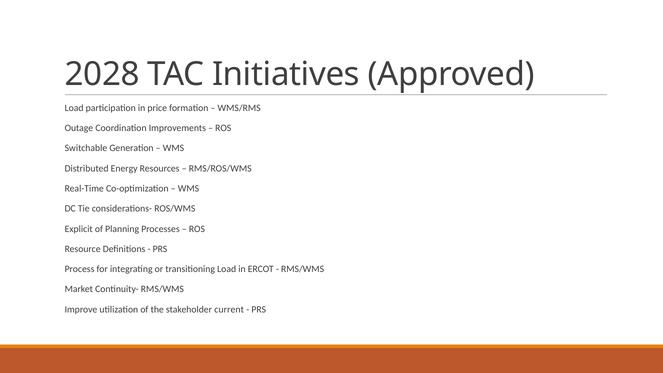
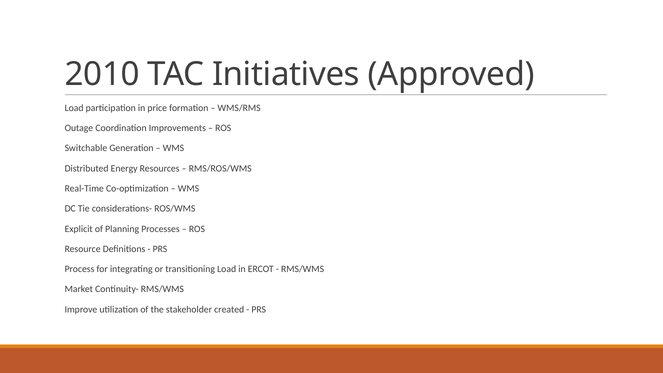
2028: 2028 -> 2010
current: current -> created
